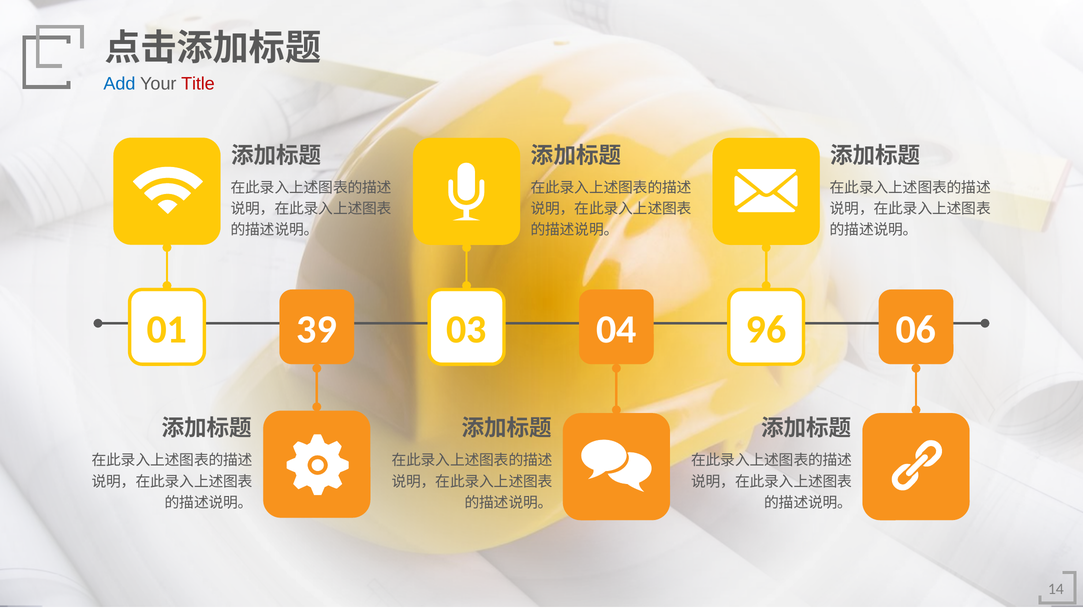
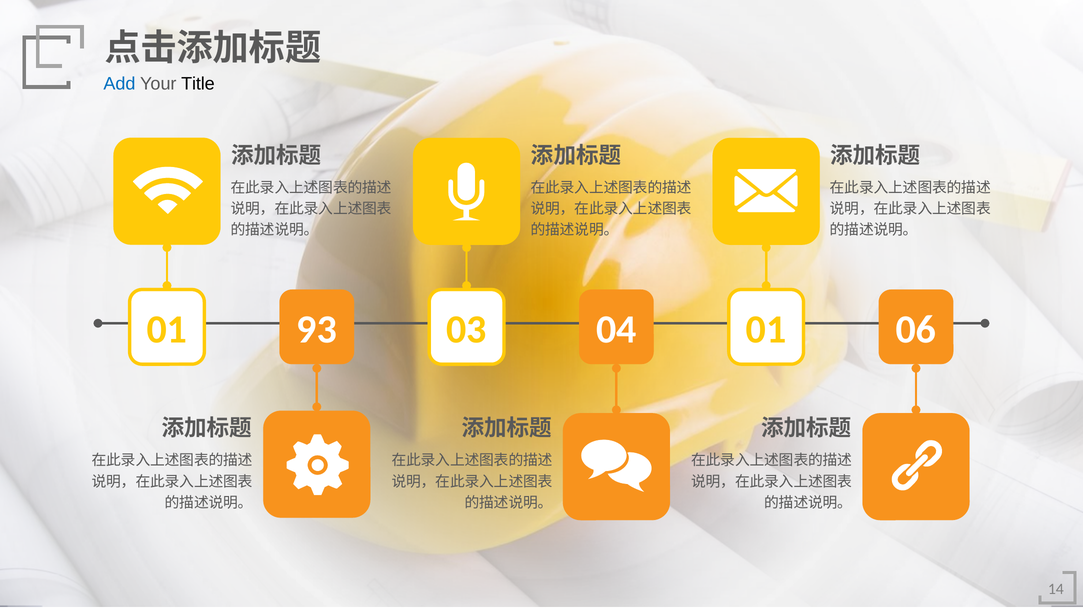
Title colour: red -> black
39: 39 -> 93
04 96: 96 -> 01
